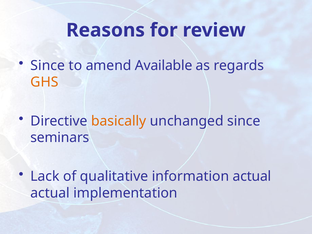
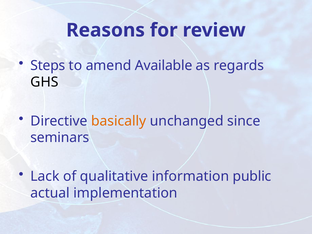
Since at (48, 65): Since -> Steps
GHS colour: orange -> black
information actual: actual -> public
